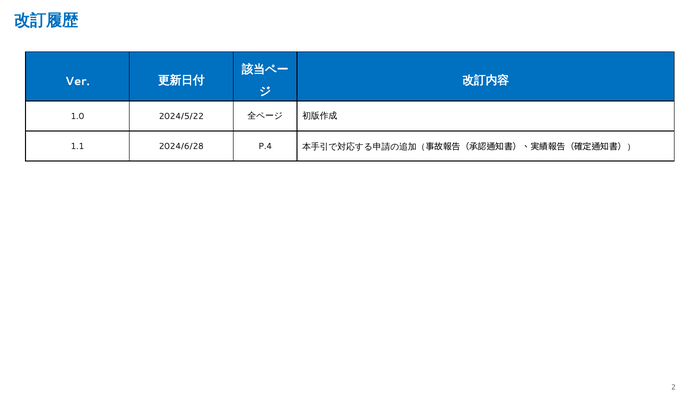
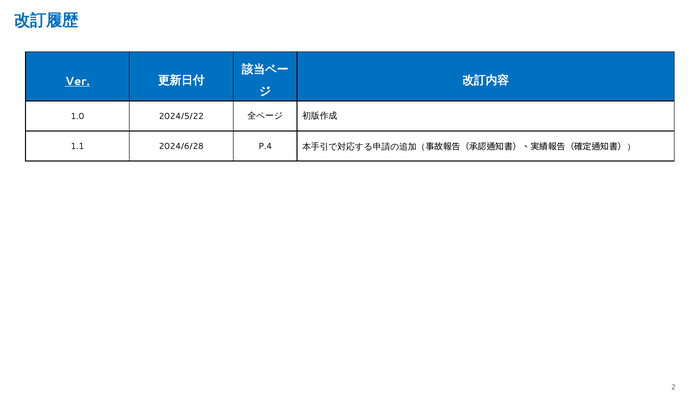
Ver underline: none -> present
